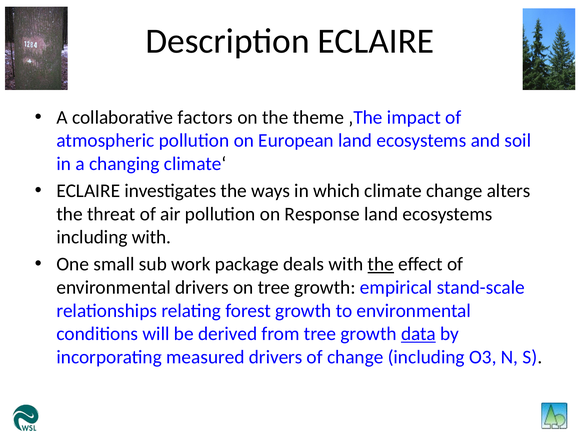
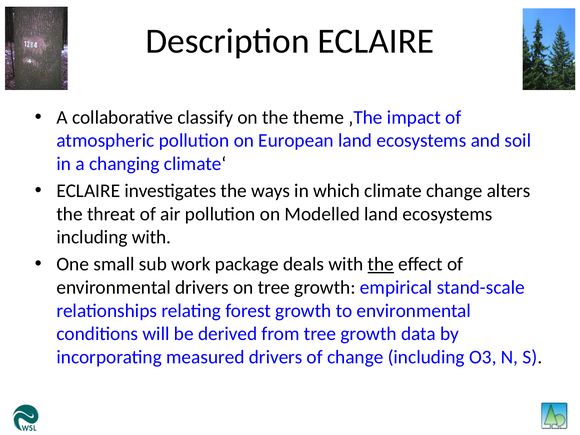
factors: factors -> classify
Response: Response -> Modelled
data underline: present -> none
